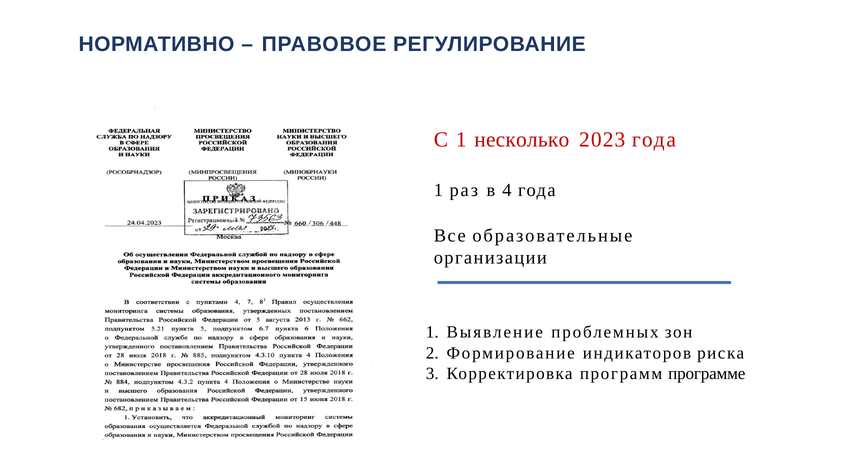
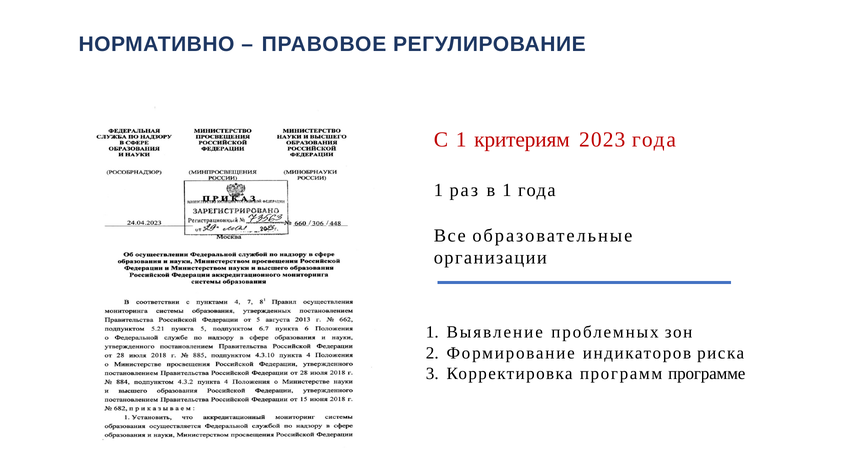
несколько: несколько -> критериям
в 4: 4 -> 1
